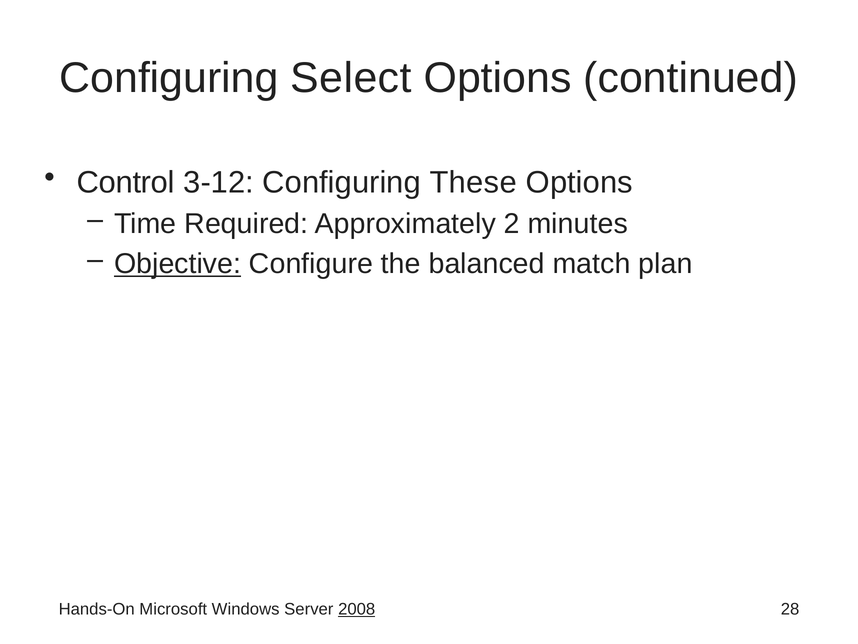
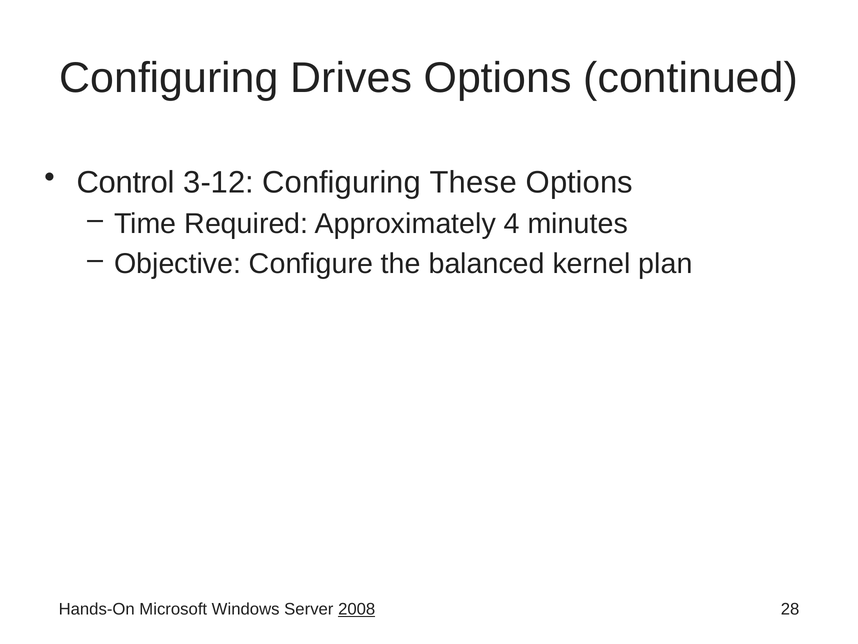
Select: Select -> Drives
2: 2 -> 4
Objective underline: present -> none
match: match -> kernel
